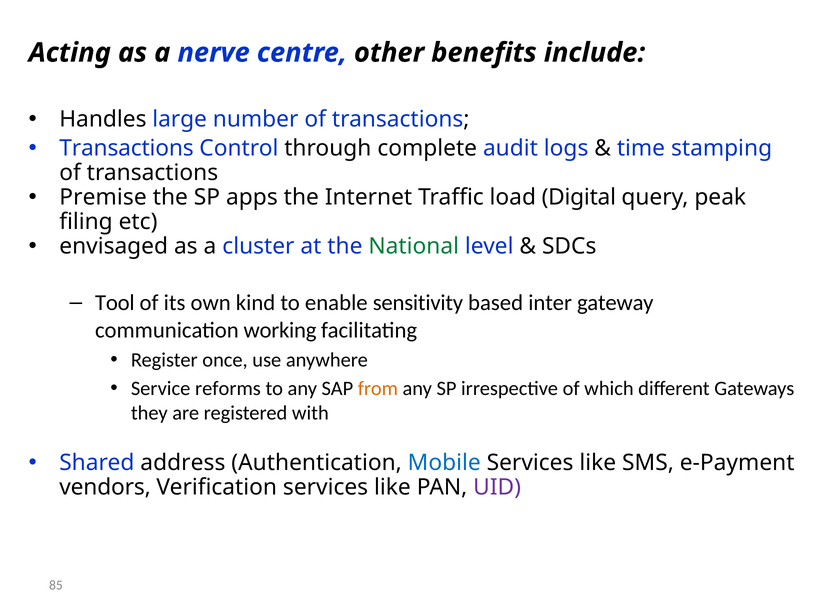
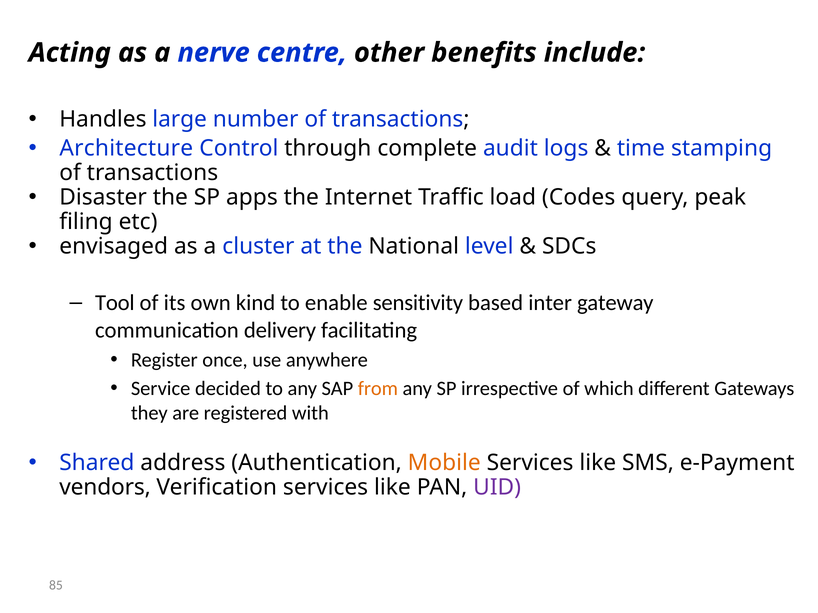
Transactions at (127, 148): Transactions -> Architecture
Premise: Premise -> Disaster
Digital: Digital -> Codes
National colour: green -> black
working: working -> delivery
reforms: reforms -> decided
Mobile colour: blue -> orange
